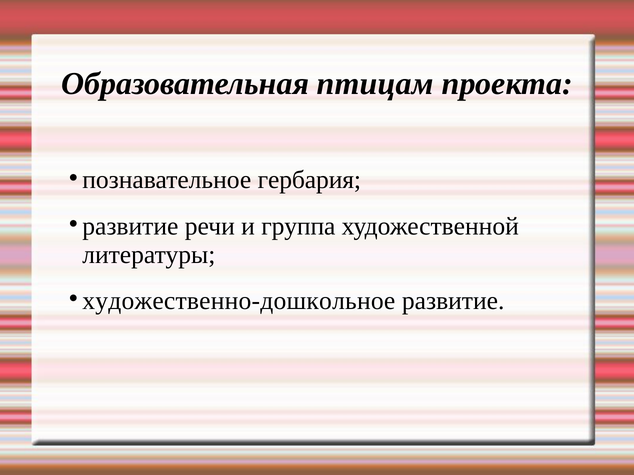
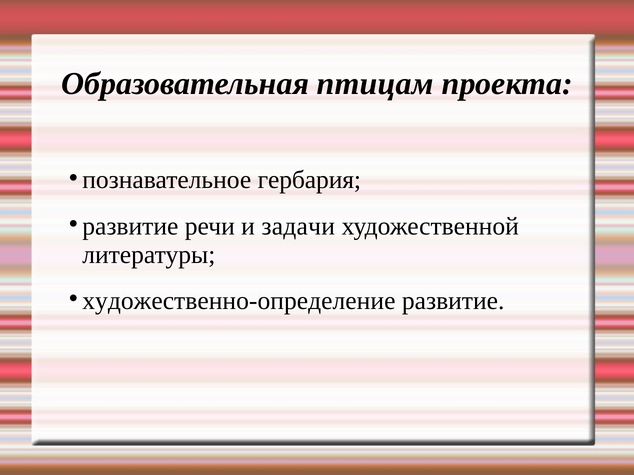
группа: группа -> задачи
художественно-дошкольное: художественно-дошкольное -> художественно-определение
